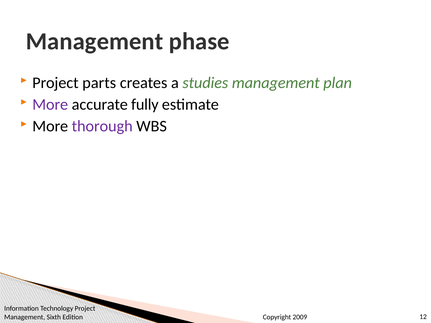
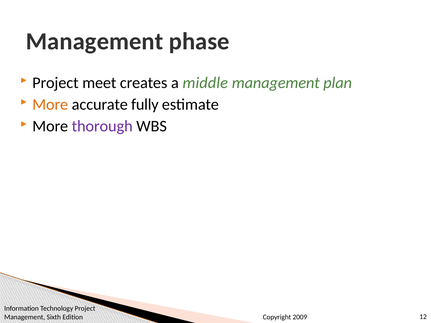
parts: parts -> meet
studies: studies -> middle
More at (50, 105) colour: purple -> orange
